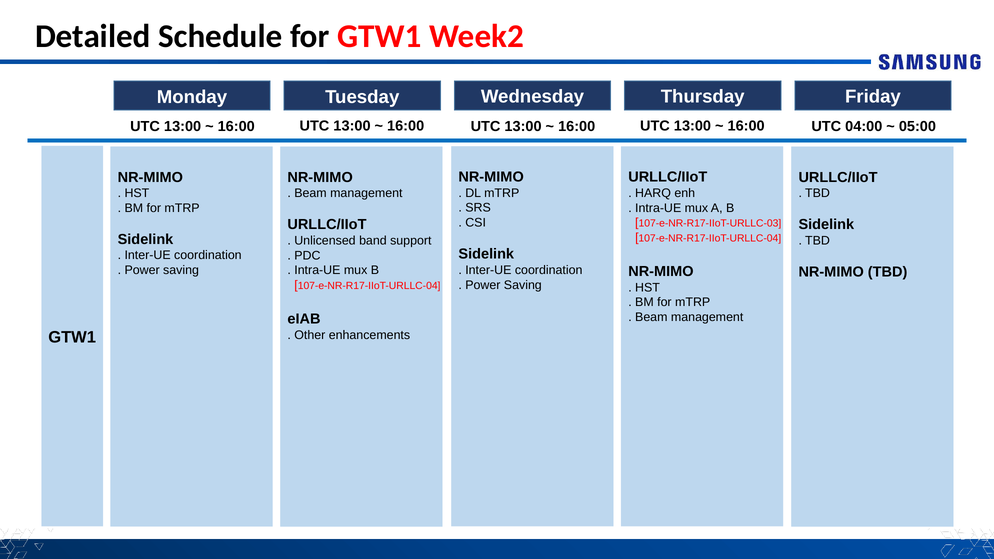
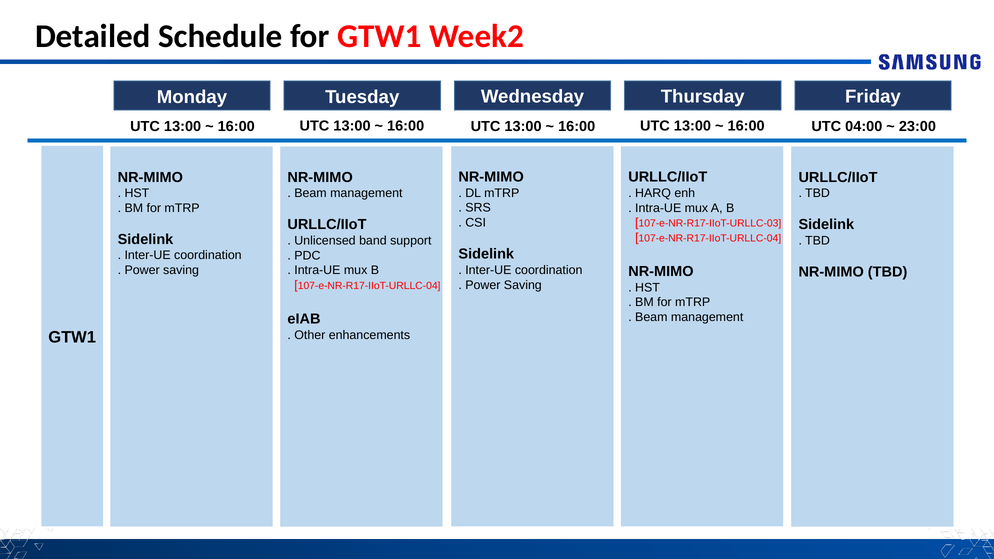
05:00: 05:00 -> 23:00
